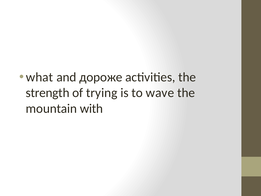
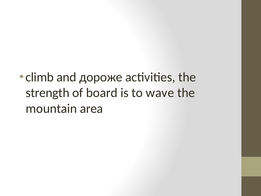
what: what -> climb
trying: trying -> board
with: with -> area
